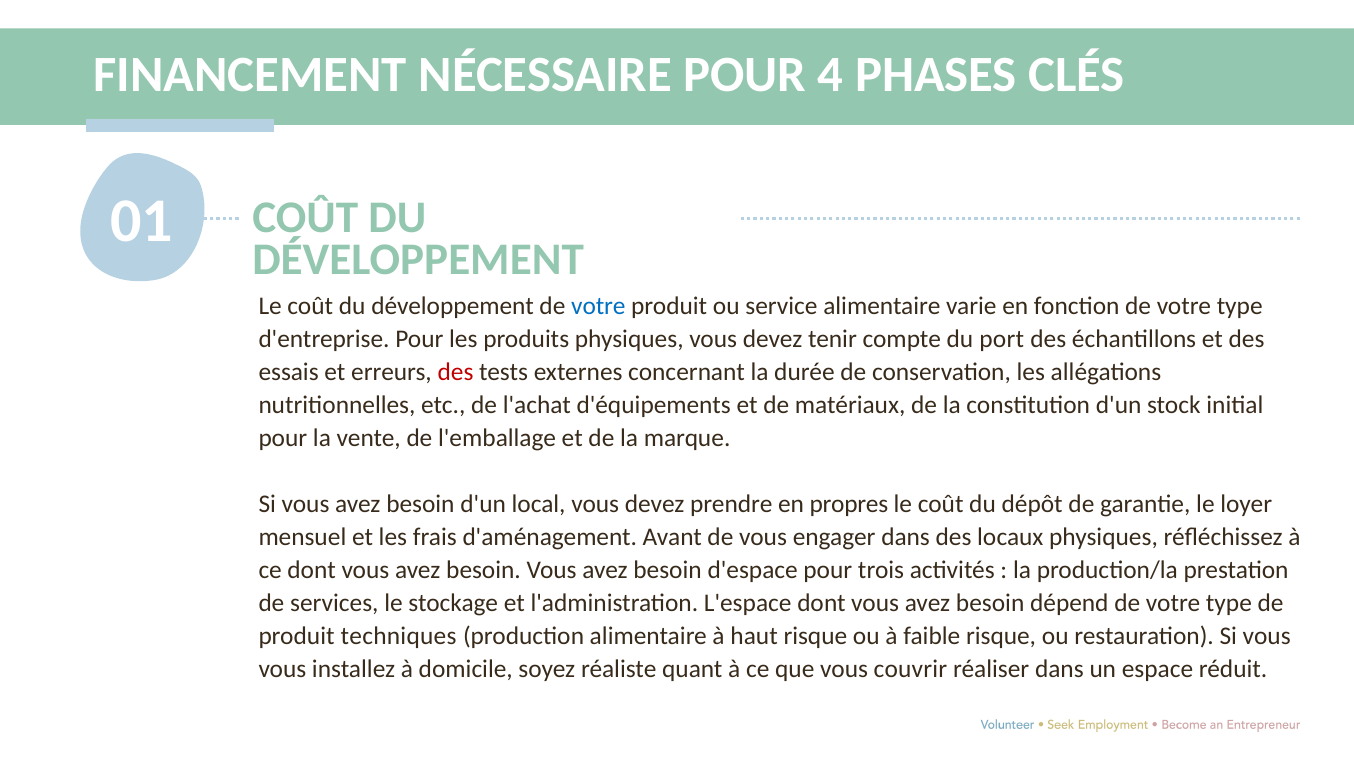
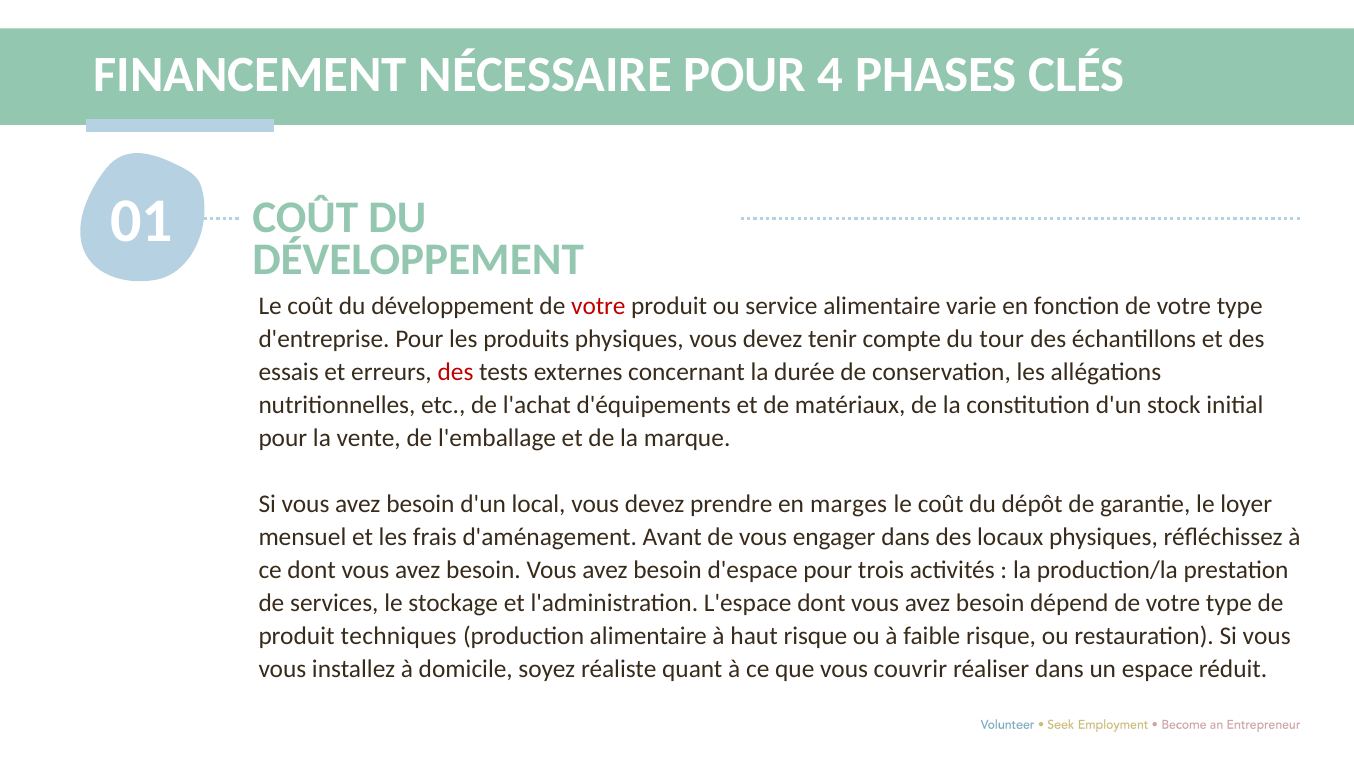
votre at (598, 306) colour: blue -> red
port: port -> tour
propres: propres -> marges
